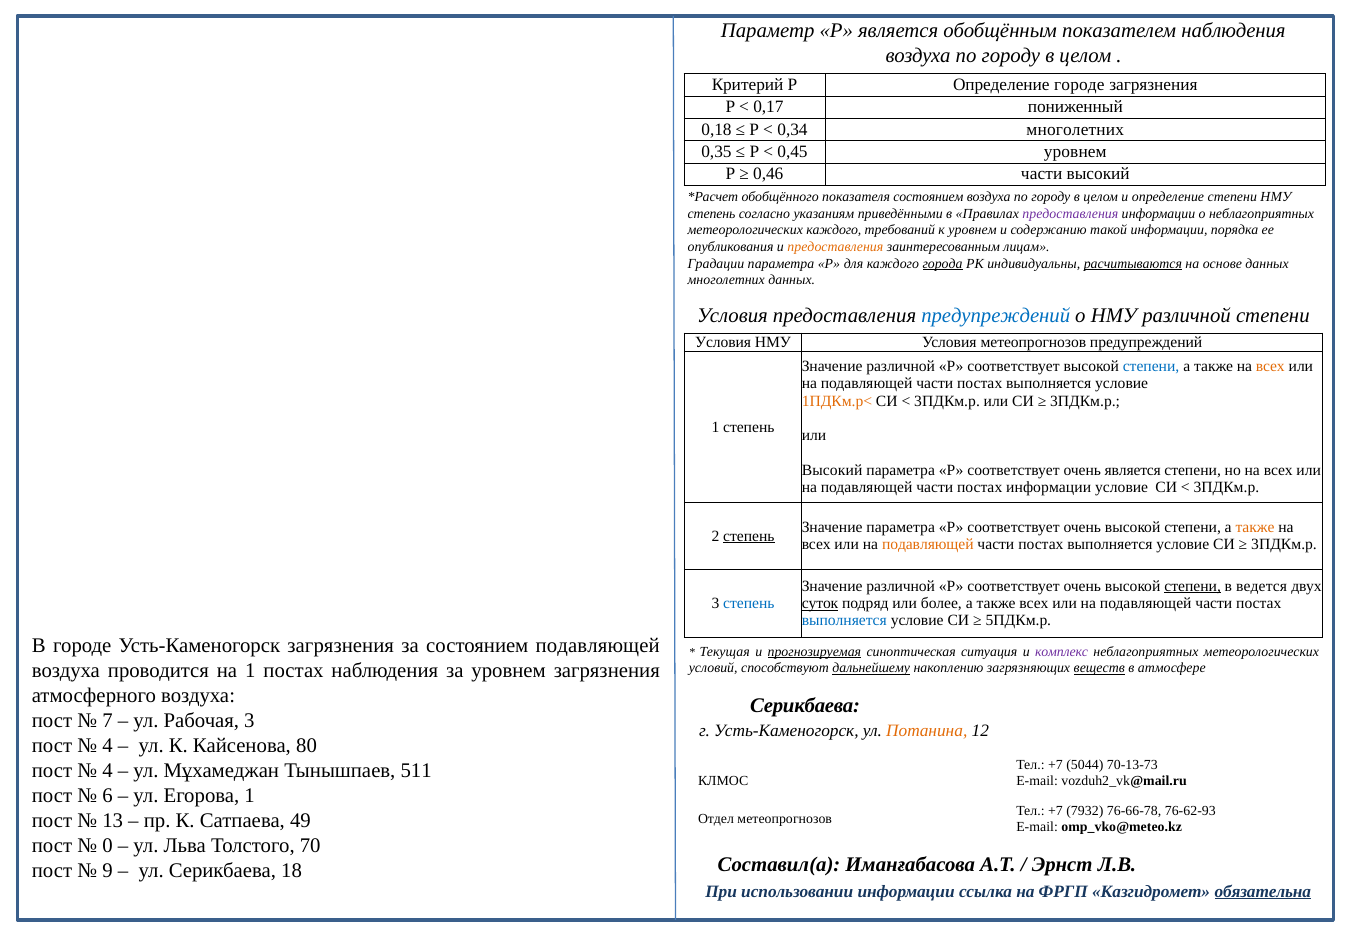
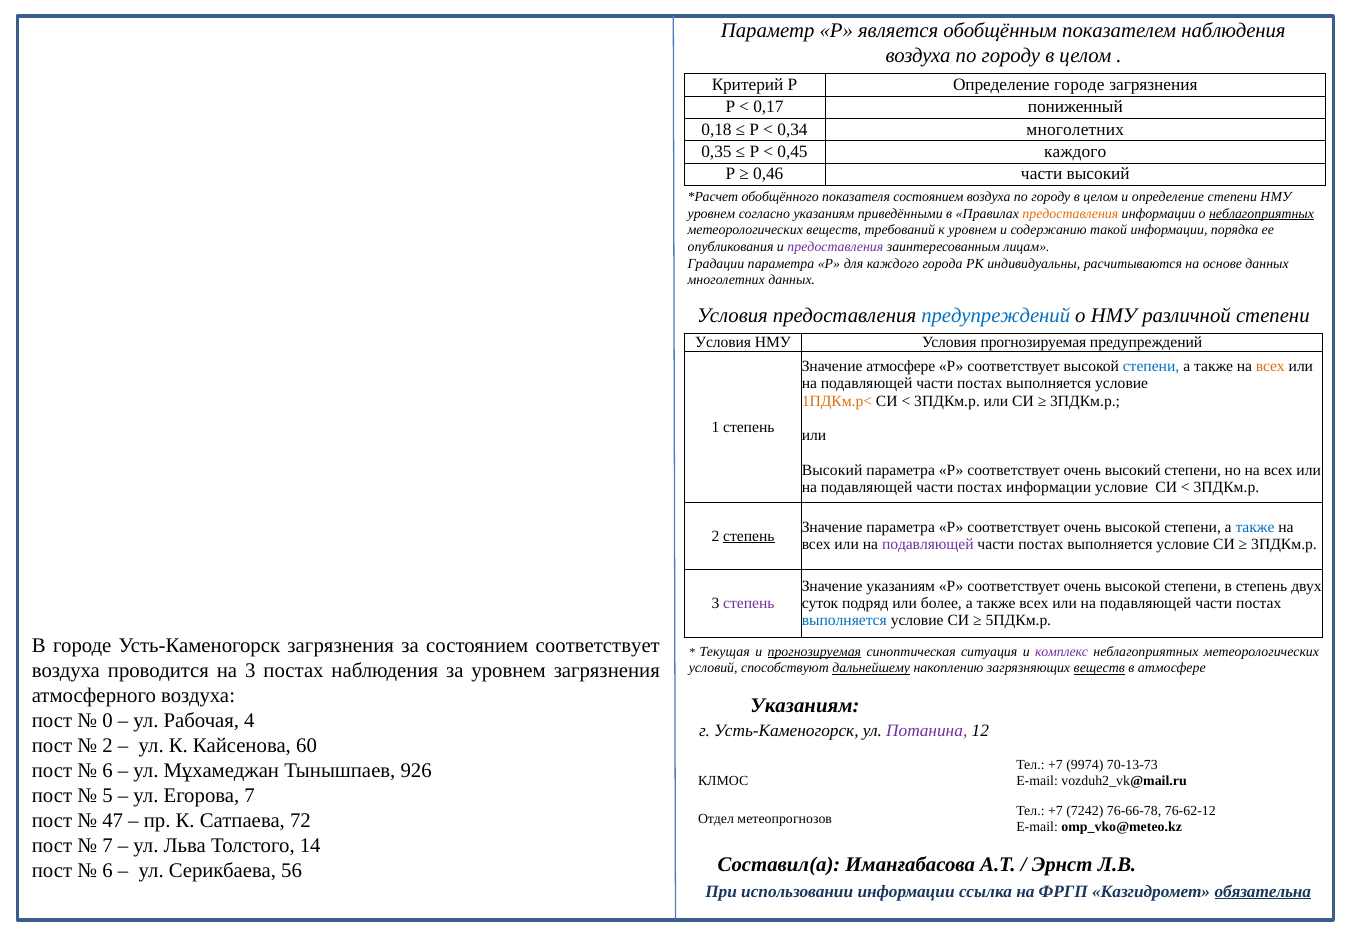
0,45 уровнем: уровнем -> каждого
степень at (712, 213): степень -> уровнем
предоставления at (1070, 213) colour: purple -> orange
неблагоприятных at (1261, 213) underline: none -> present
метеорологических каждого: каждого -> веществ
предоставления at (835, 247) colour: orange -> purple
города underline: present -> none
расчитываются underline: present -> none
Условия метеопрогнозов: метеопрогнозов -> прогнозируемая
различной at (901, 366): различной -> атмосфере
очень является: является -> высокий
также at (1255, 527) colour: orange -> blue
подавляющей at (928, 544) colour: orange -> purple
различной at (901, 586): различной -> указаниям
степени at (1193, 586) underline: present -> none
в ведется: ведется -> степень
степень at (749, 603) colour: blue -> purple
суток underline: present -> none
состоянием подавляющей: подавляющей -> соответствует
на 1: 1 -> 3
Серикбаева at (805, 705): Серикбаева -> Указаниям
7: 7 -> 0
Рабочая 3: 3 -> 4
Потанина colour: orange -> purple
4 at (107, 745): 4 -> 2
80: 80 -> 60
5044: 5044 -> 9974
4 at (107, 770): 4 -> 6
511: 511 -> 926
6: 6 -> 5
Егорова 1: 1 -> 7
7932: 7932 -> 7242
76-62-93: 76-62-93 -> 76-62-12
13: 13 -> 47
49: 49 -> 72
0 at (107, 845): 0 -> 7
70: 70 -> 14
9 at (107, 870): 9 -> 6
18: 18 -> 56
